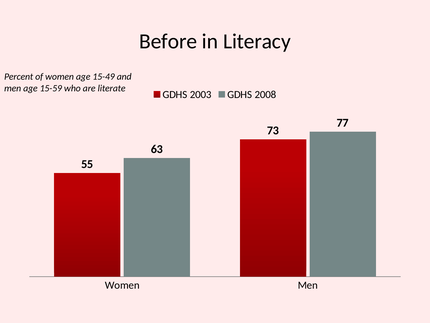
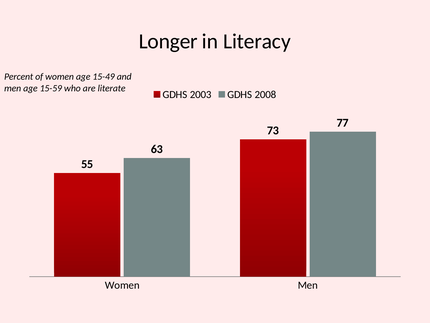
Before: Before -> Longer
